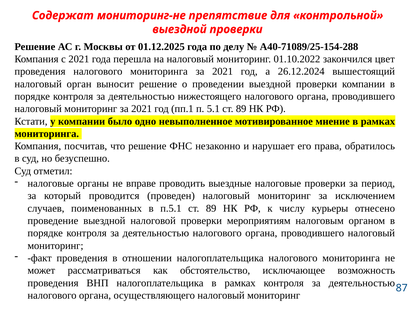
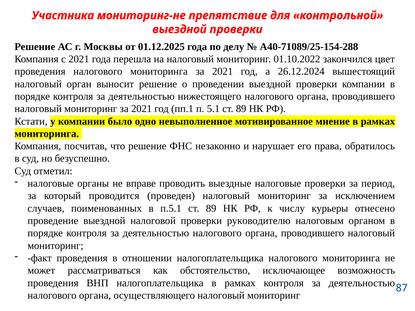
Содержат: Содержат -> Участника
мероприятиям: мероприятиям -> руководителю
